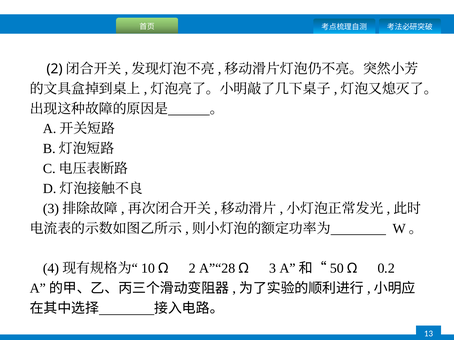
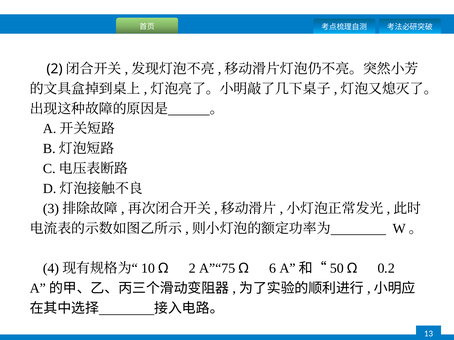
A”“28: A”“28 -> A”“75
3: 3 -> 6
